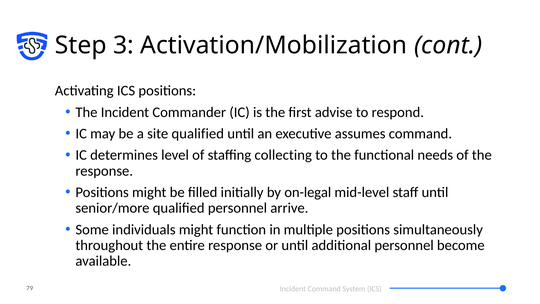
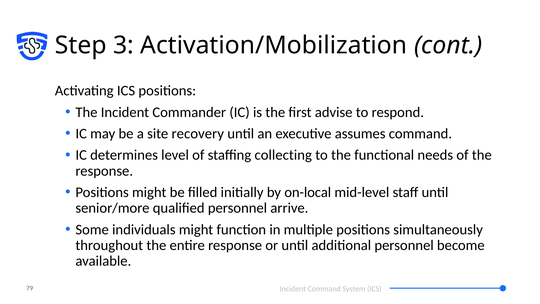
site qualified: qualified -> recovery
on-legal: on-legal -> on-local
